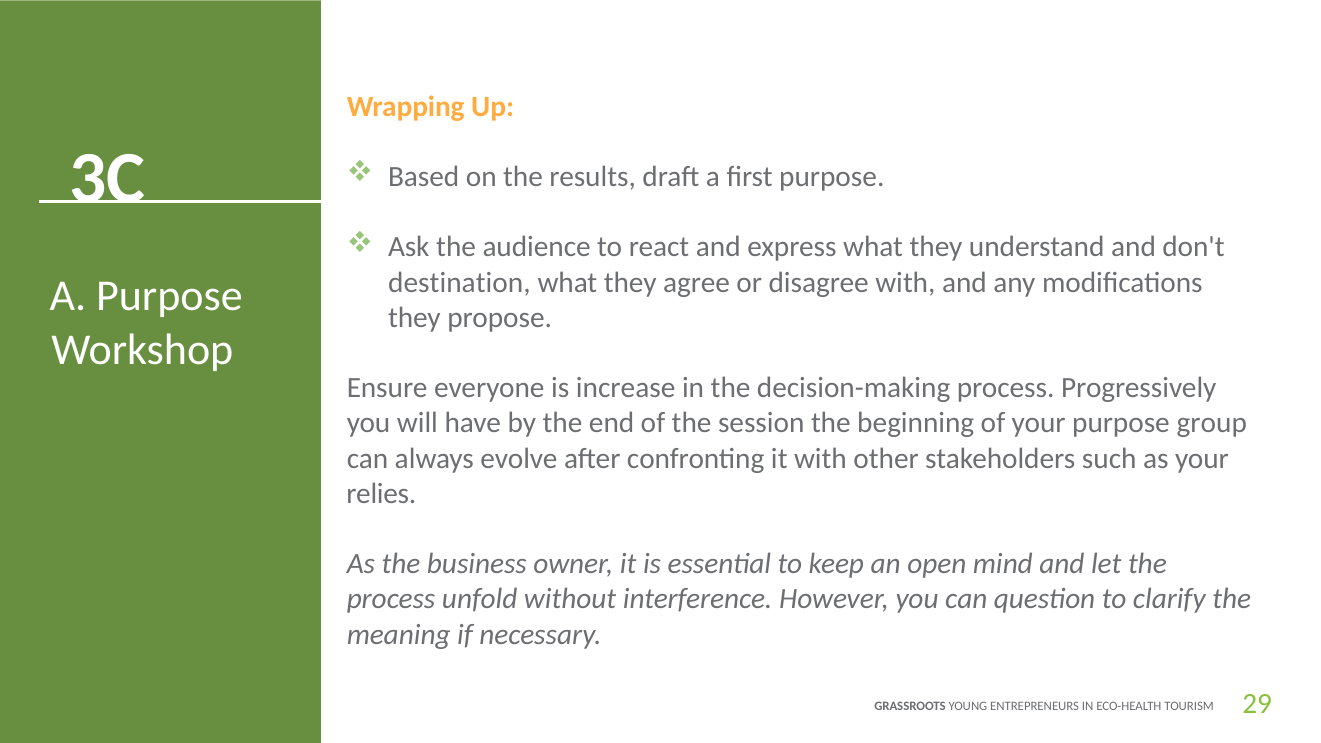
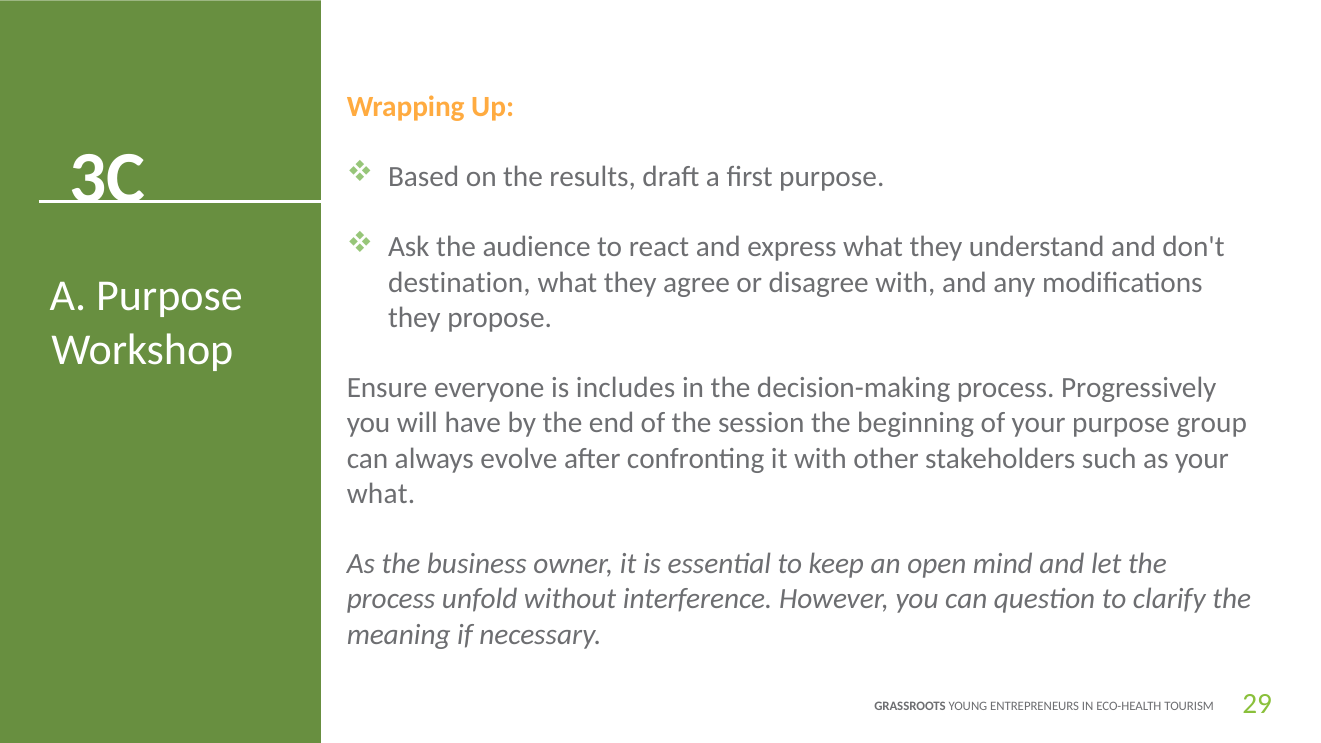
increase: increase -> includes
relies at (381, 494): relies -> what
